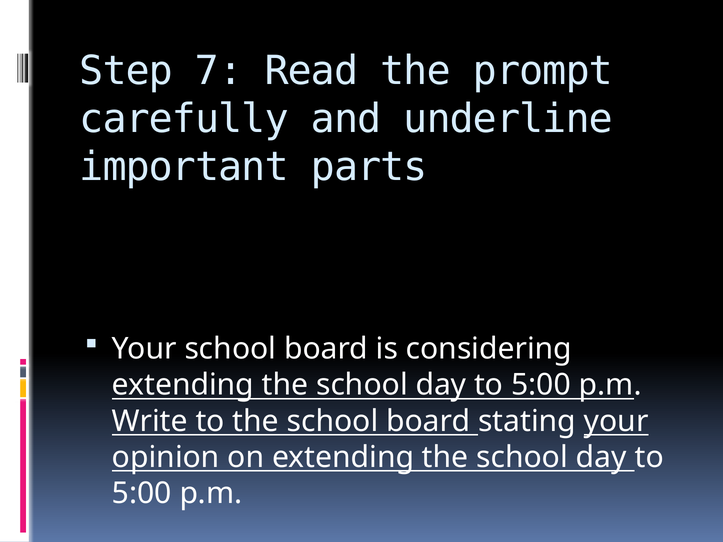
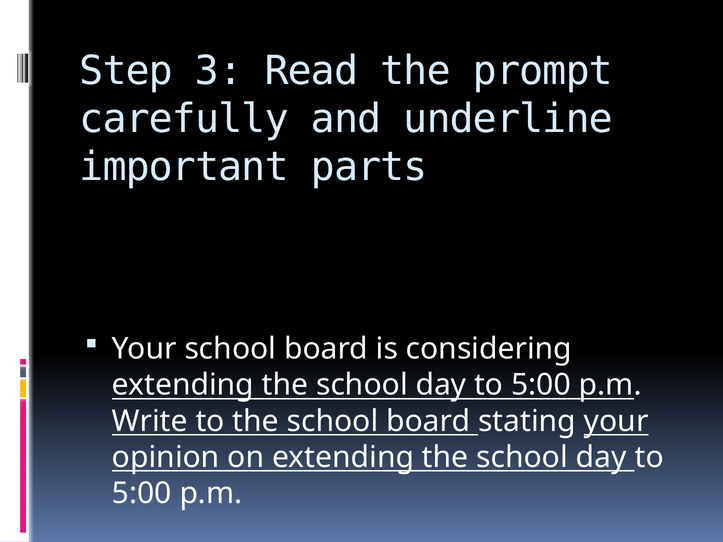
7: 7 -> 3
